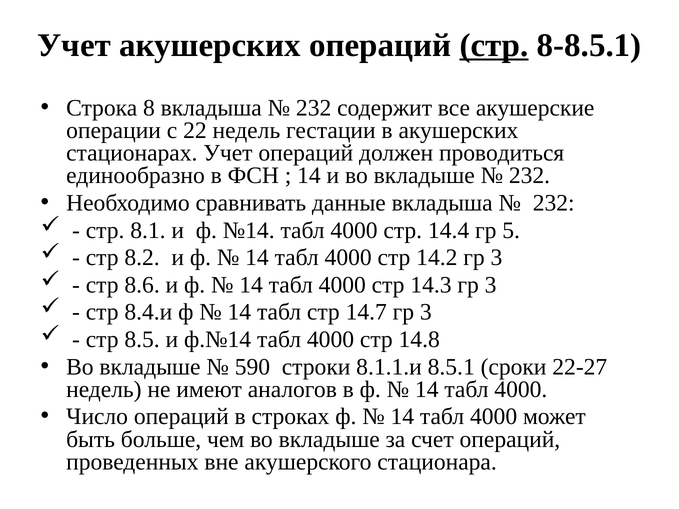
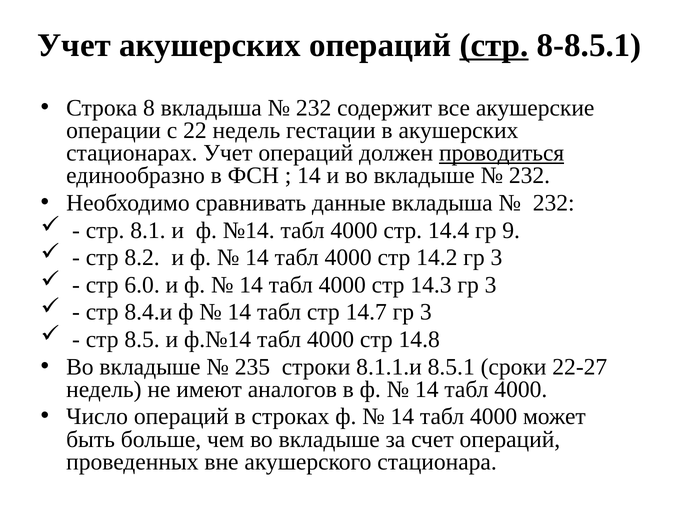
проводиться underline: none -> present
5: 5 -> 9
8.6: 8.6 -> 6.0
590: 590 -> 235
